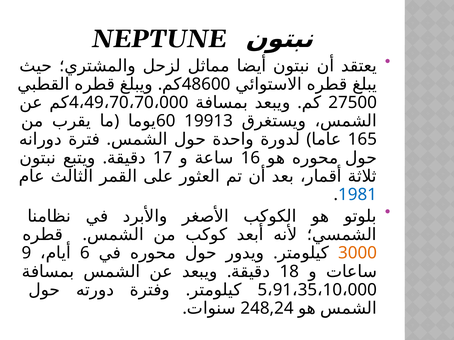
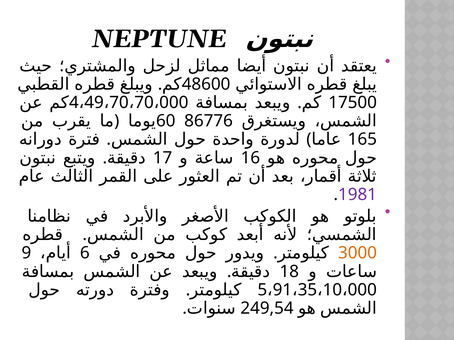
27500: 27500 -> 17500
19913: 19913 -> 86776
1981 colour: blue -> purple
248,24: 248,24 -> 249,54
